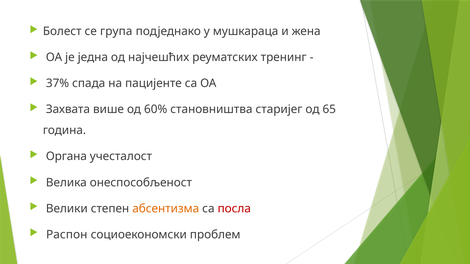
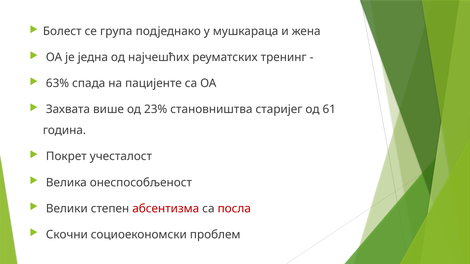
37%: 37% -> 63%
60%: 60% -> 23%
65: 65 -> 61
Органа: Органа -> Покрет
абсентизма colour: orange -> red
Распон: Распон -> Скочни
